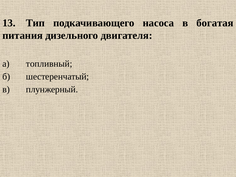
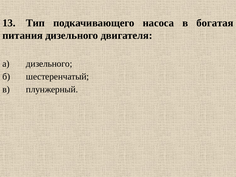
а топливный: топливный -> дизельного
